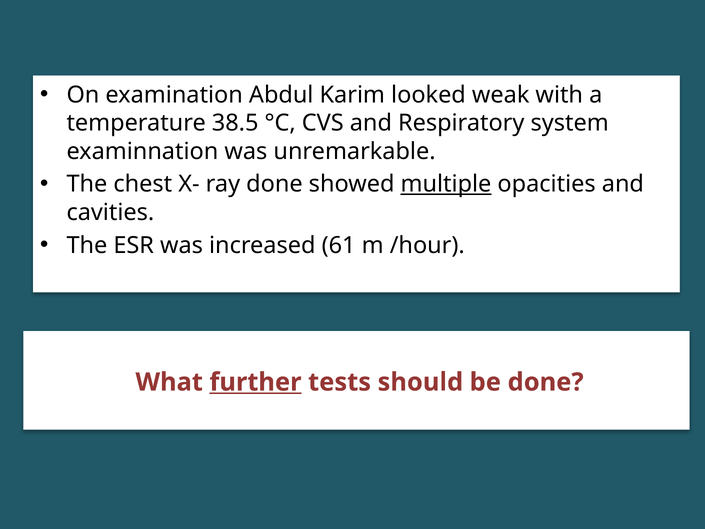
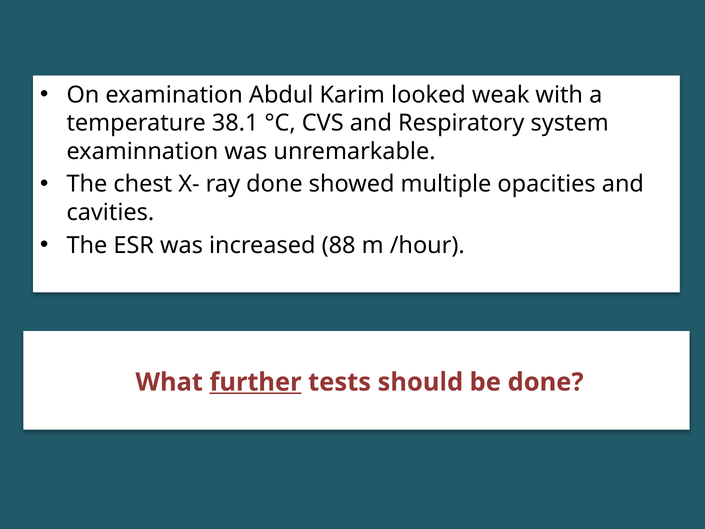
38.5: 38.5 -> 38.1
multiple underline: present -> none
61: 61 -> 88
